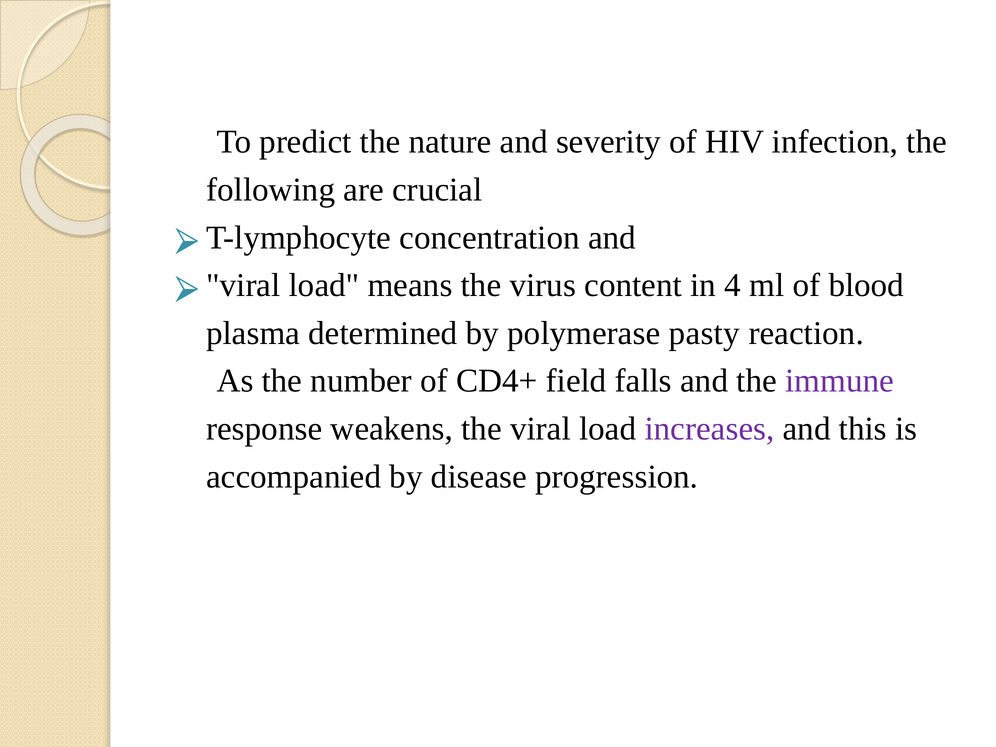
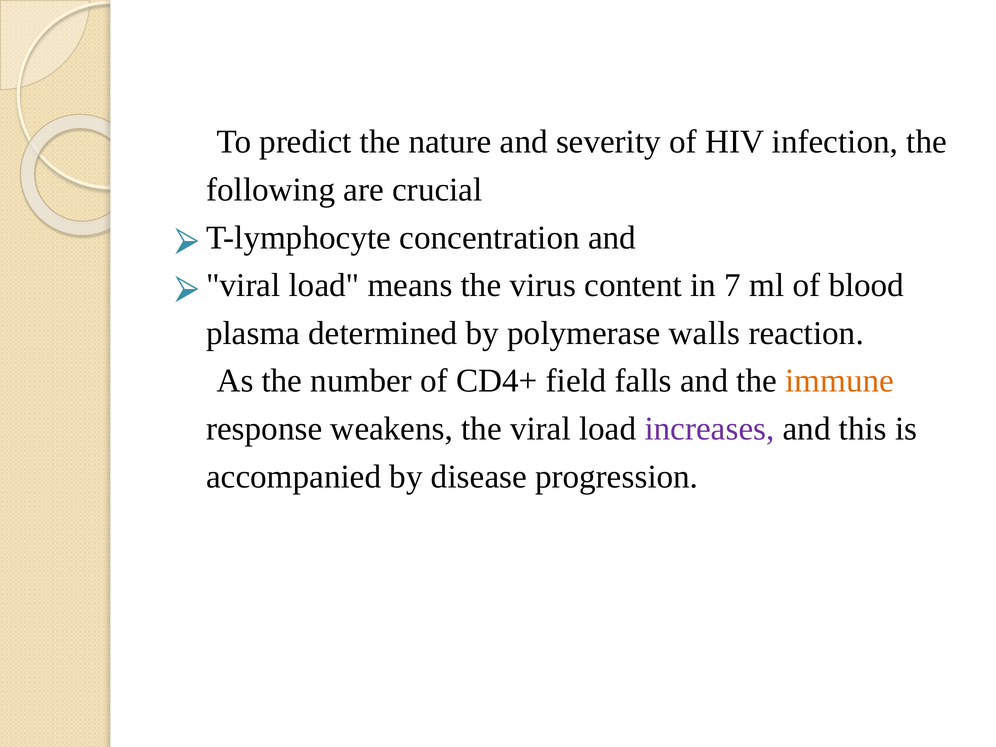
4: 4 -> 7
pasty: pasty -> walls
immune colour: purple -> orange
